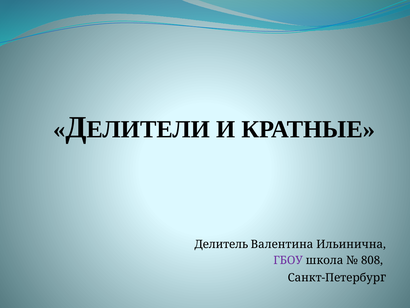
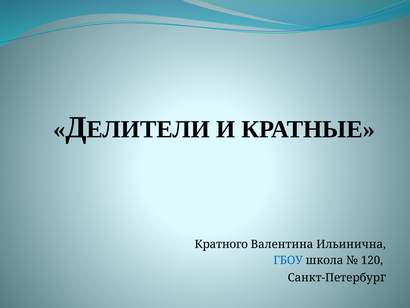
Делитель: Делитель -> Кратного
ГБОУ colour: purple -> blue
808: 808 -> 120
